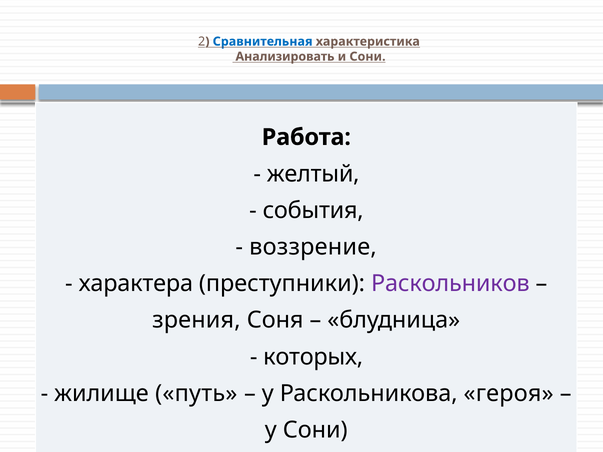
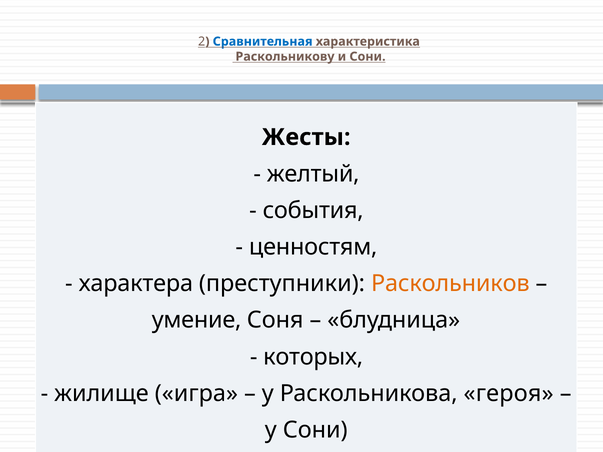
Анализировать: Анализировать -> Раскольникову
Работа: Работа -> Жесты
воззрение: воззрение -> ценностям
Раскольников colour: purple -> orange
зрения: зрения -> умение
путь: путь -> игра
